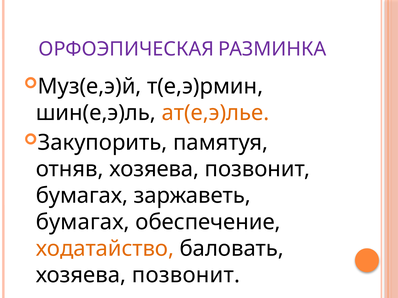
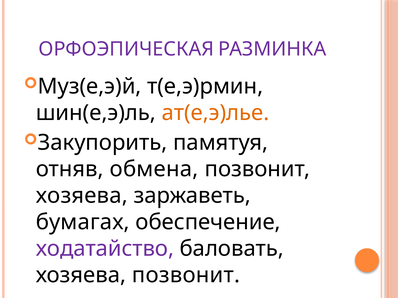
отняв хозяева: хозяева -> обмена
бумагах at (82, 196): бумагах -> хозяева
ходатайство colour: orange -> purple
